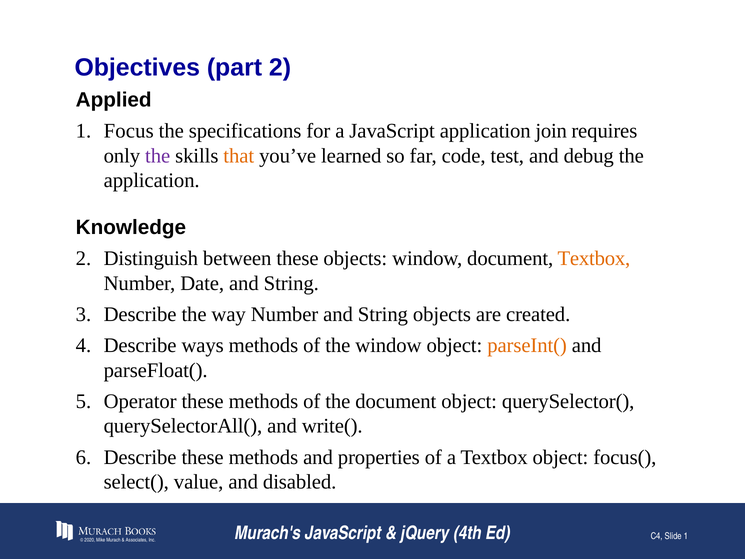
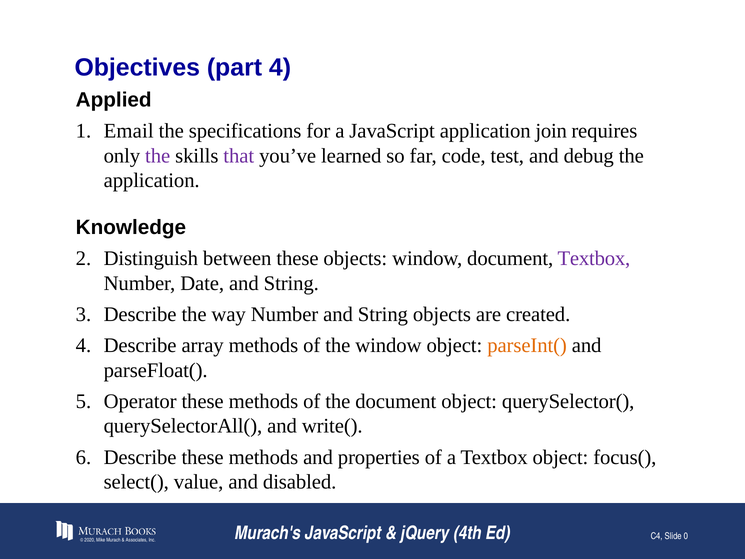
part 2: 2 -> 4
Focus: Focus -> Email
that colour: orange -> purple
Textbox at (594, 258) colour: orange -> purple
ways: ways -> array
Slide 1: 1 -> 0
